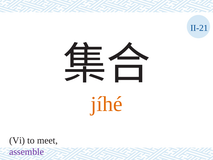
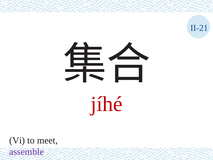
jíhé colour: orange -> red
